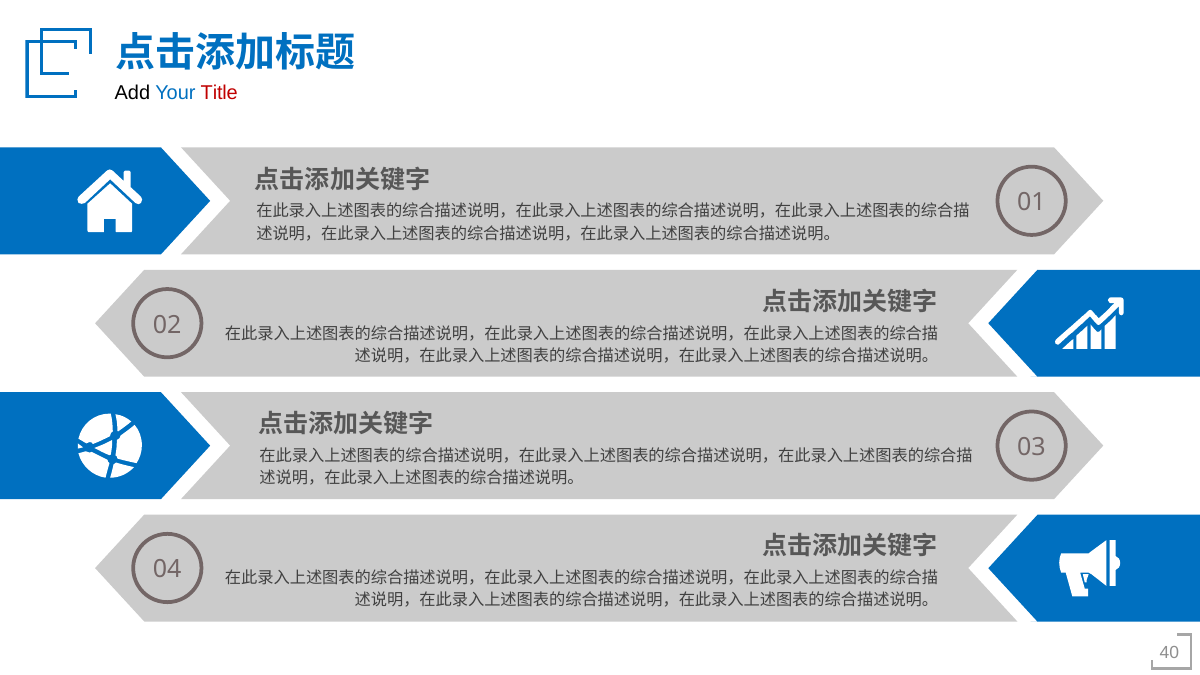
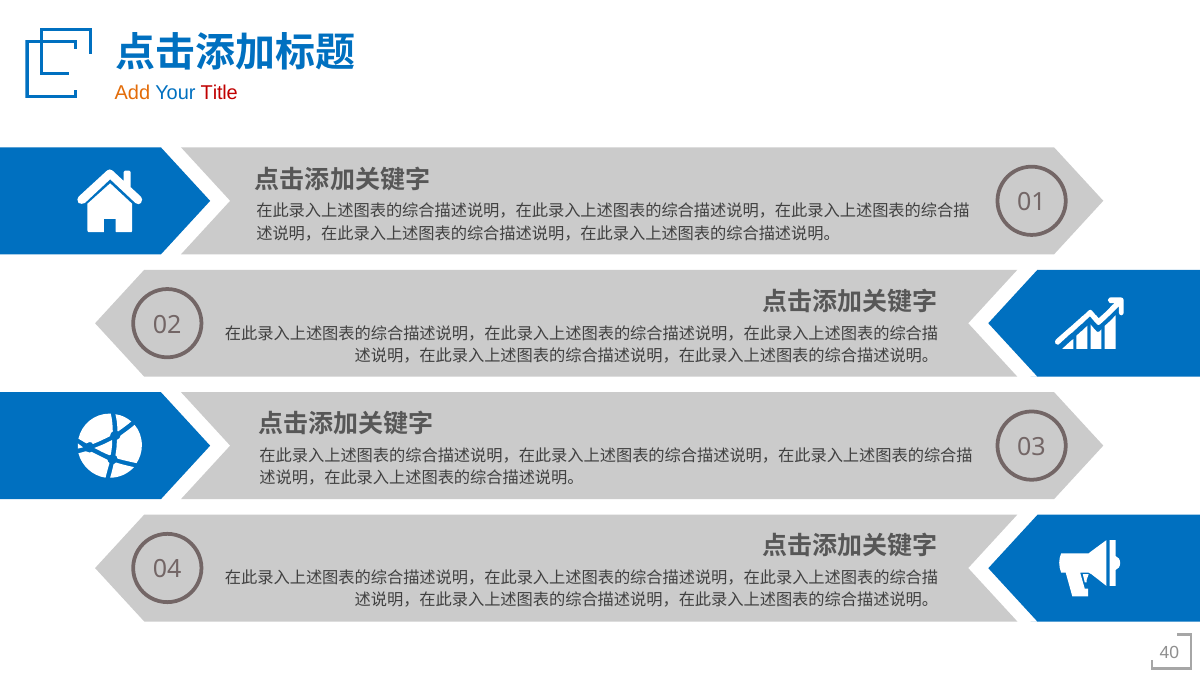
Add colour: black -> orange
